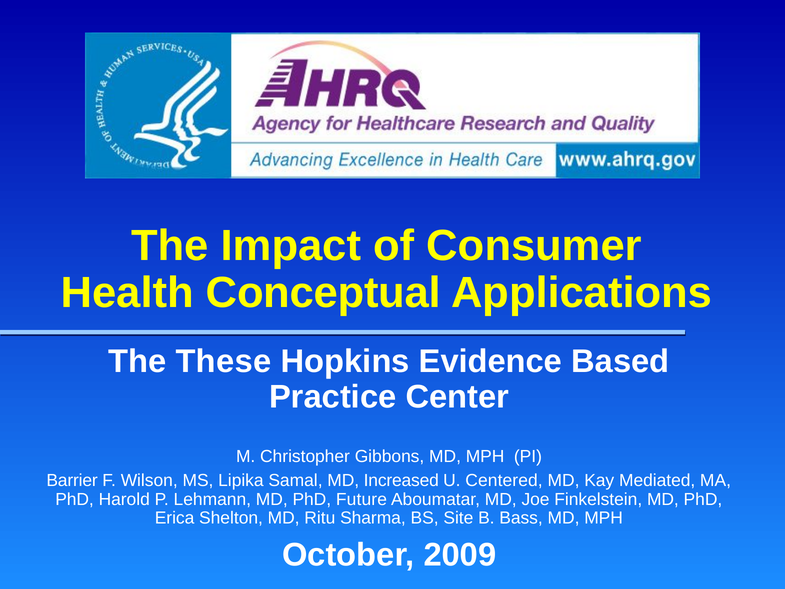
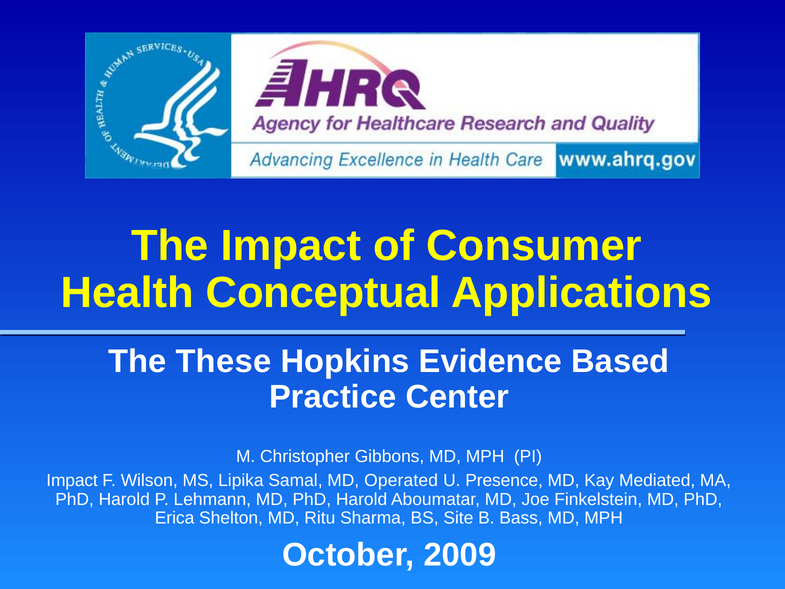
Barrier at (72, 480): Barrier -> Impact
Increased: Increased -> Operated
Centered: Centered -> Presence
MD PhD Future: Future -> Harold
